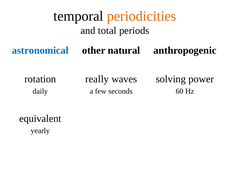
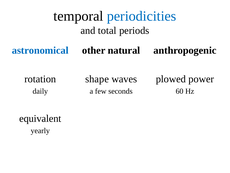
periodicities colour: orange -> blue
really: really -> shape
solving: solving -> plowed
